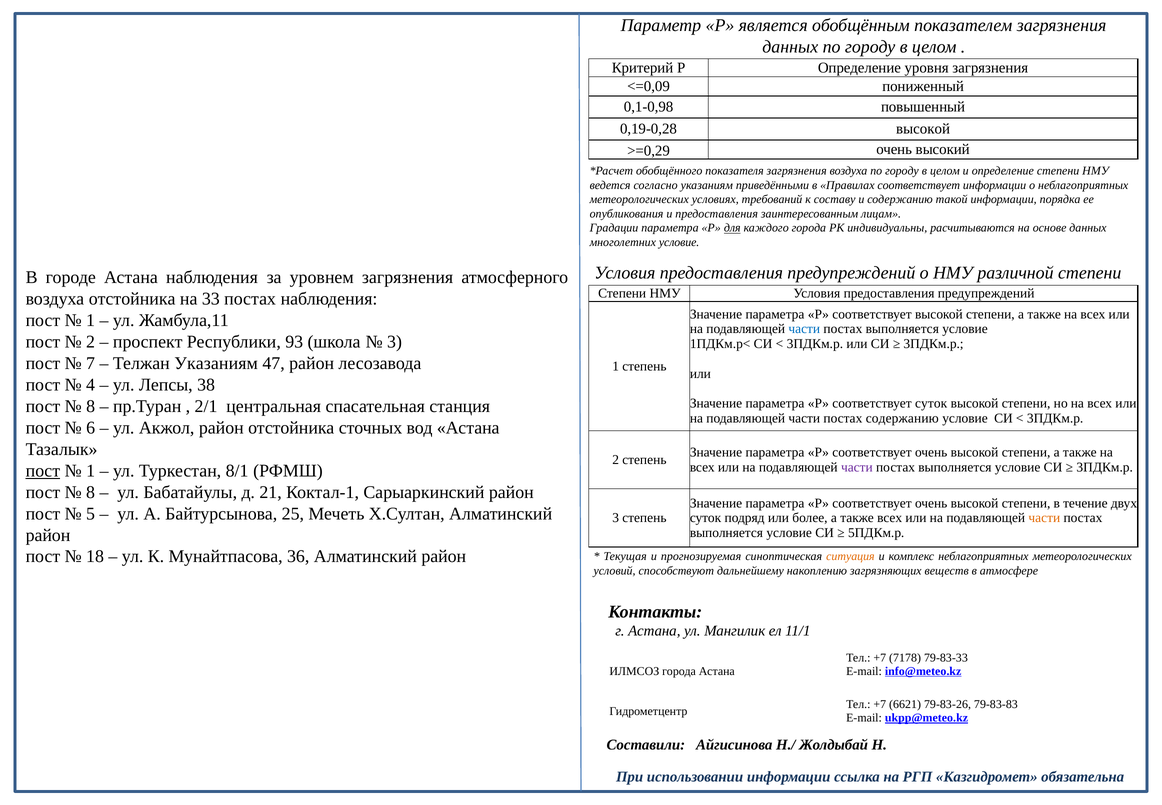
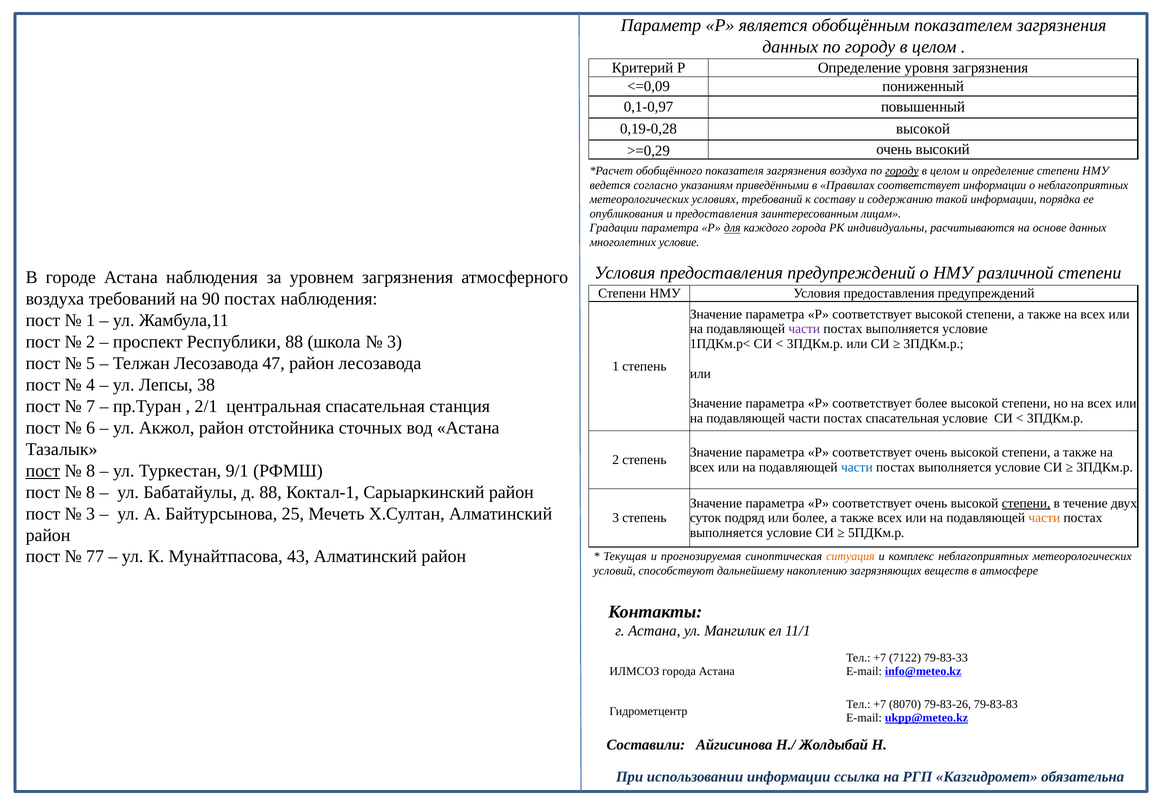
0,1-0,98: 0,1-0,98 -> 0,1-0,97
городу at (902, 171) underline: none -> present
воздуха отстойника: отстойника -> требований
33: 33 -> 90
части at (804, 329) colour: blue -> purple
Республики 93: 93 -> 88
7: 7 -> 5
Телжан Указаниям: Указаниям -> Лесозавода
соответствует суток: суток -> более
8 at (91, 406): 8 -> 7
постах содержанию: содержанию -> спасательная
части at (857, 467) colour: purple -> blue
1 at (91, 470): 1 -> 8
8/1: 8/1 -> 9/1
д 21: 21 -> 88
степени at (1026, 503) underline: none -> present
5 at (91, 513): 5 -> 3
18: 18 -> 77
36: 36 -> 43
7178: 7178 -> 7122
6621: 6621 -> 8070
